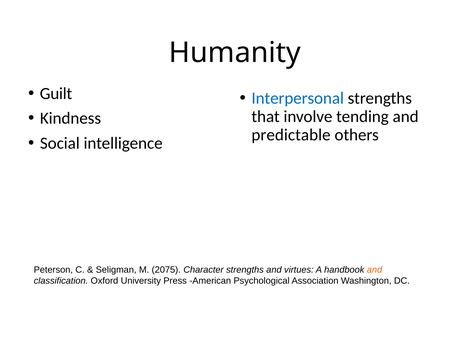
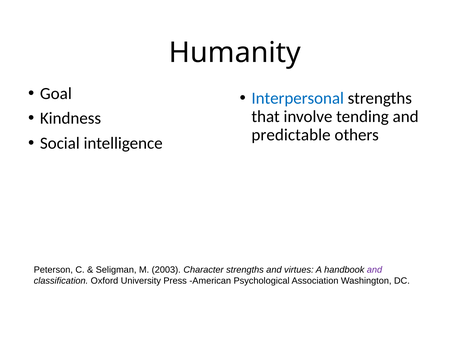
Guilt: Guilt -> Goal
2075: 2075 -> 2003
and at (375, 270) colour: orange -> purple
